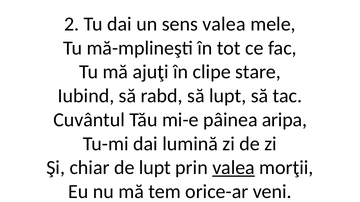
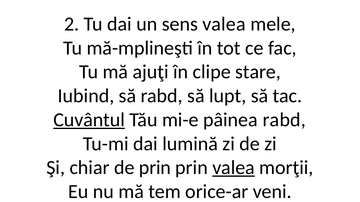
Cuvântul underline: none -> present
pâinea aripa: aripa -> rabd
de lupt: lupt -> prin
